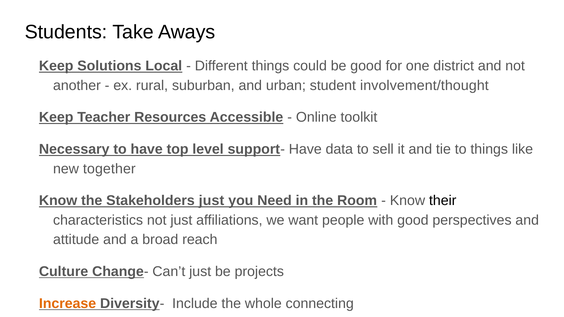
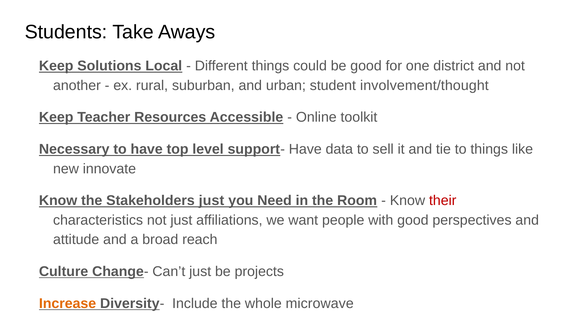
together: together -> innovate
their colour: black -> red
connecting: connecting -> microwave
